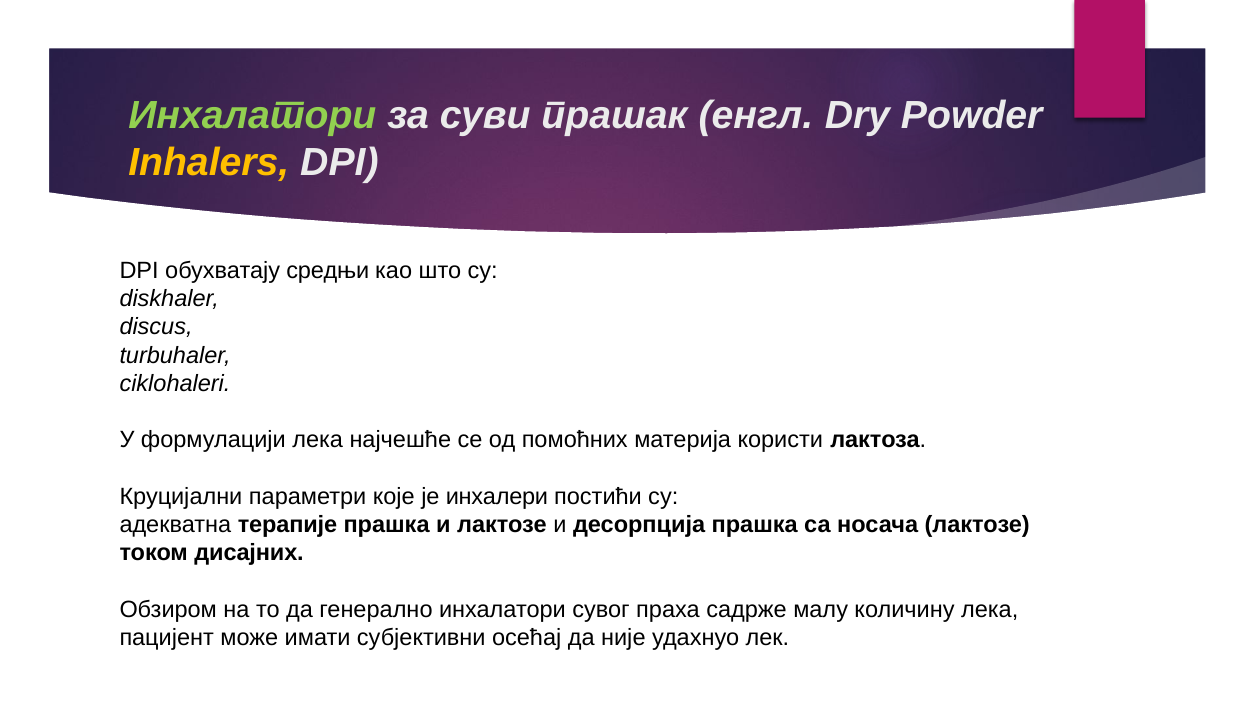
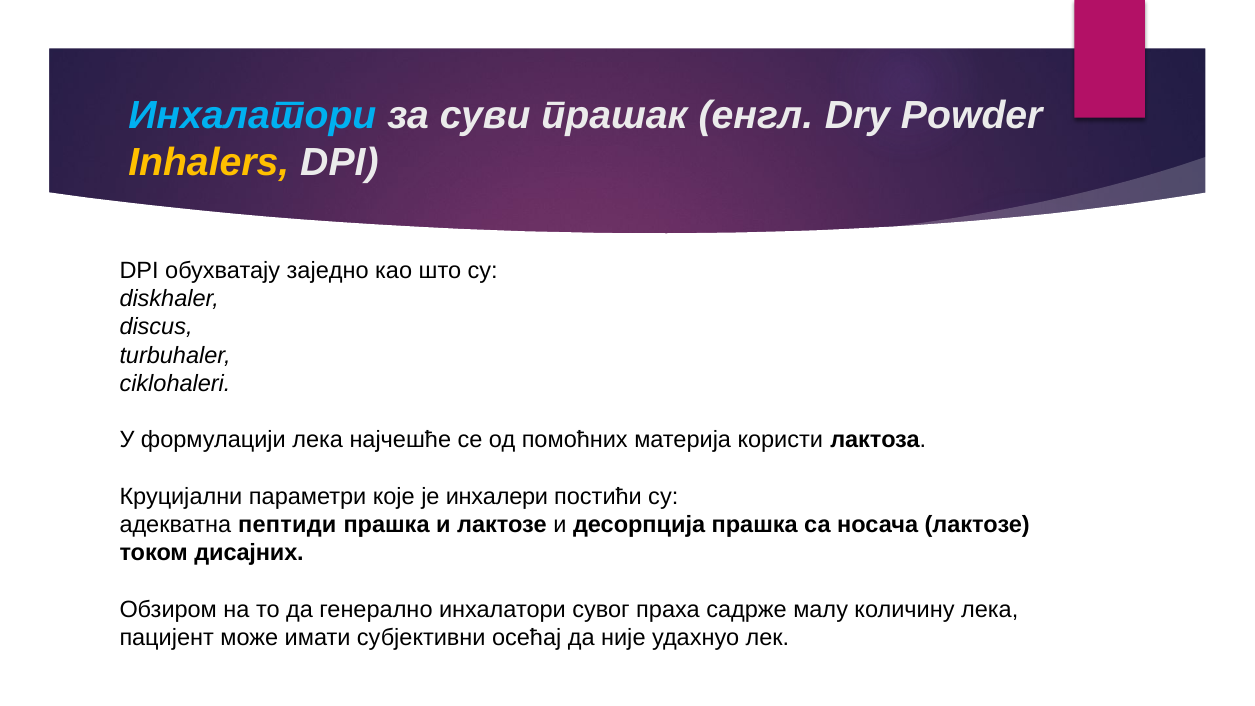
Инхалатори at (252, 116) colour: light green -> light blue
средњи: средњи -> заједно
терапије: терапије -> пептиди
